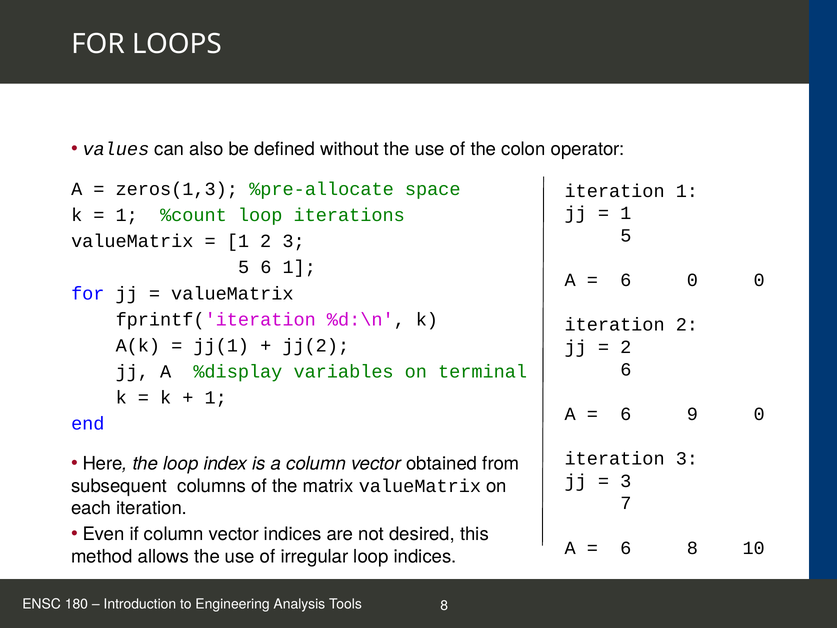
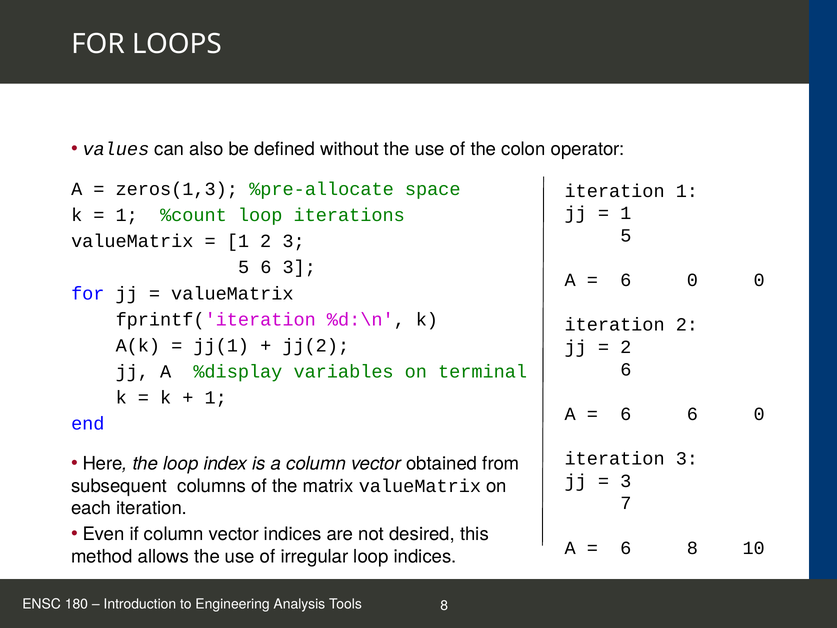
6 1: 1 -> 3
6 9: 9 -> 6
